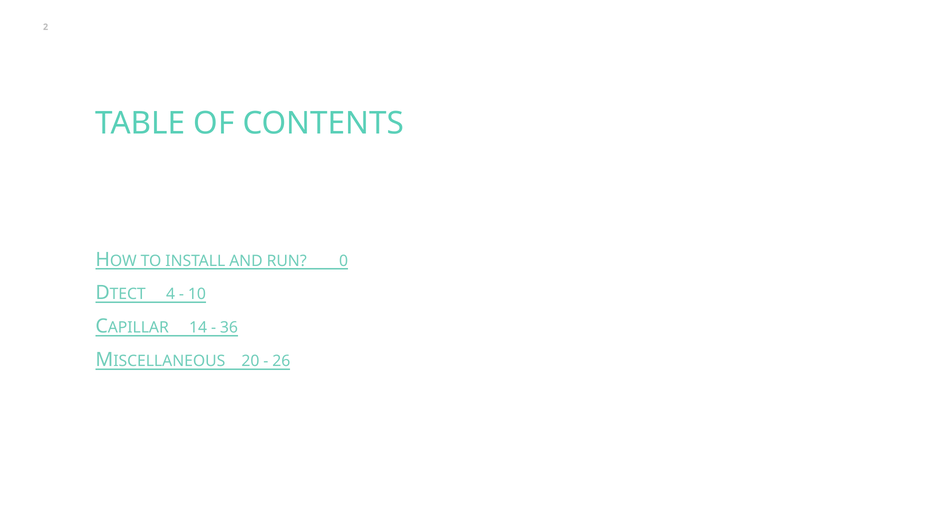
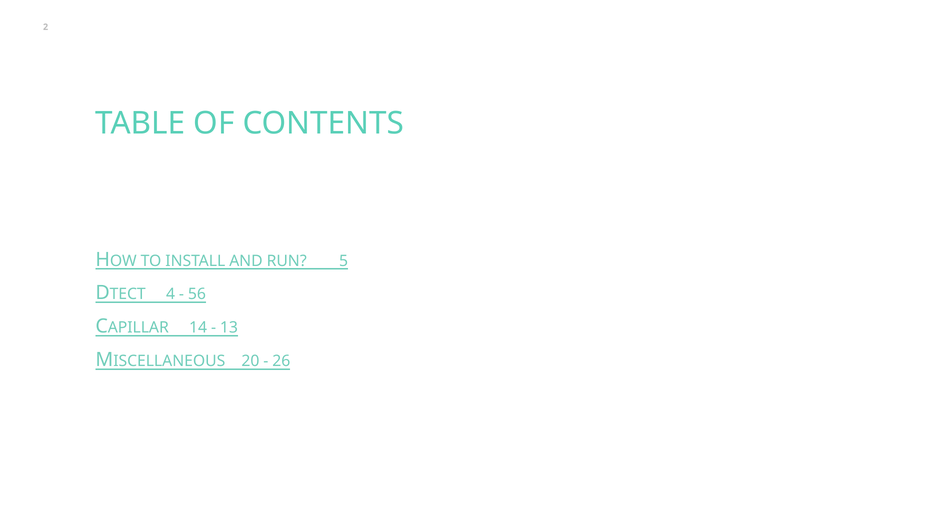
0: 0 -> 5
10: 10 -> 56
36: 36 -> 13
